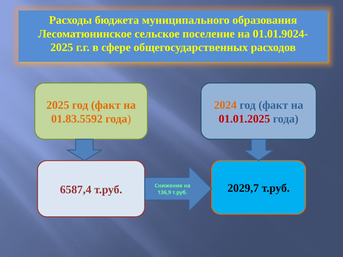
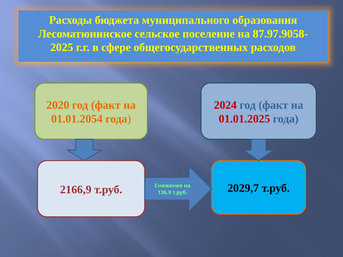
01.01.9024-: 01.01.9024- -> 87.97.9058-
2025 at (58, 105): 2025 -> 2020
2024 colour: orange -> red
01.83.5592: 01.83.5592 -> 01.01.2054
6587,4: 6587,4 -> 2166,9
